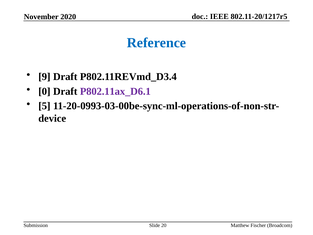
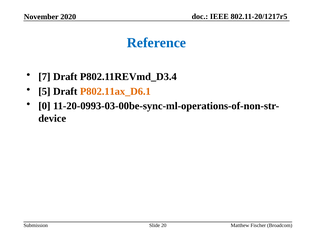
9: 9 -> 7
0: 0 -> 5
P802.11ax_D6.1 colour: purple -> orange
5: 5 -> 0
